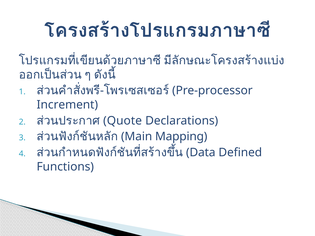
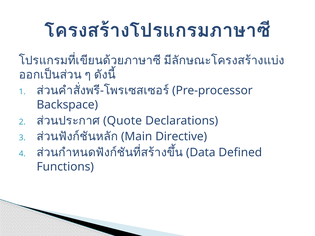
Increment: Increment -> Backspace
Mapping: Mapping -> Directive
